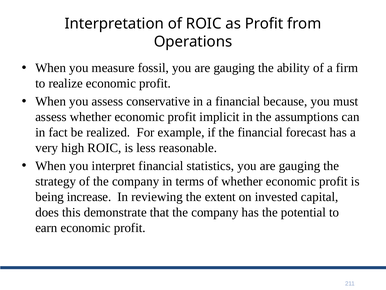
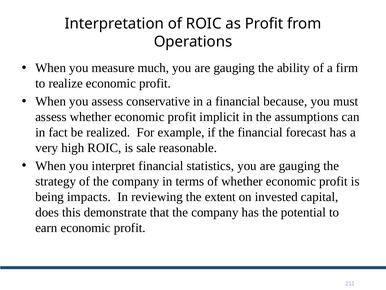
fossil: fossil -> much
less: less -> sale
increase: increase -> impacts
